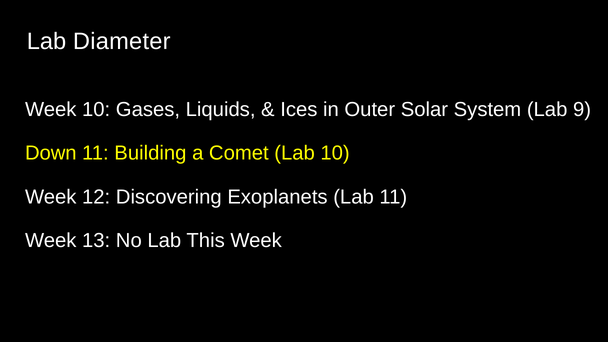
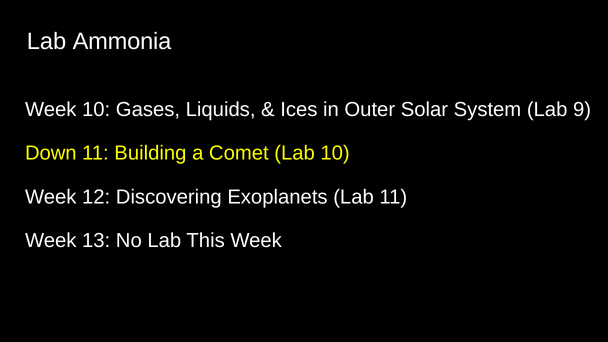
Diameter: Diameter -> Ammonia
